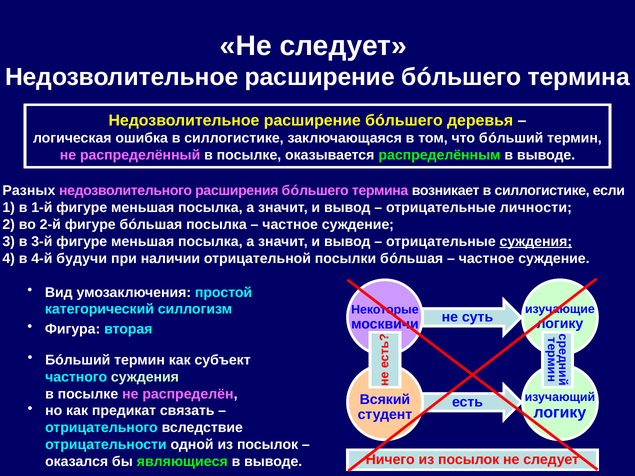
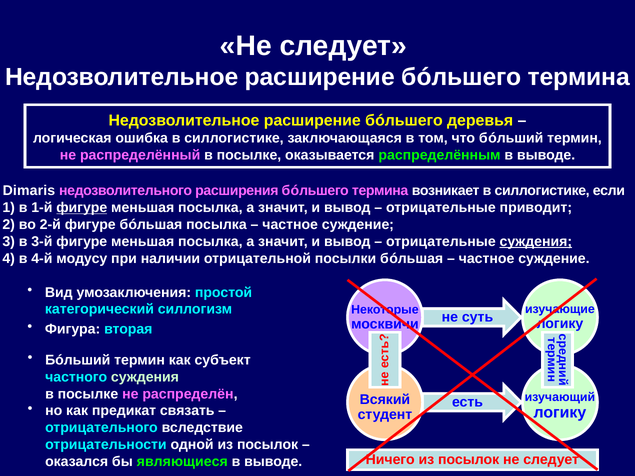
Разных: Разных -> Dimaris
фигуре at (82, 208) underline: none -> present
личности: личности -> приводит
будучи: будучи -> модусу
